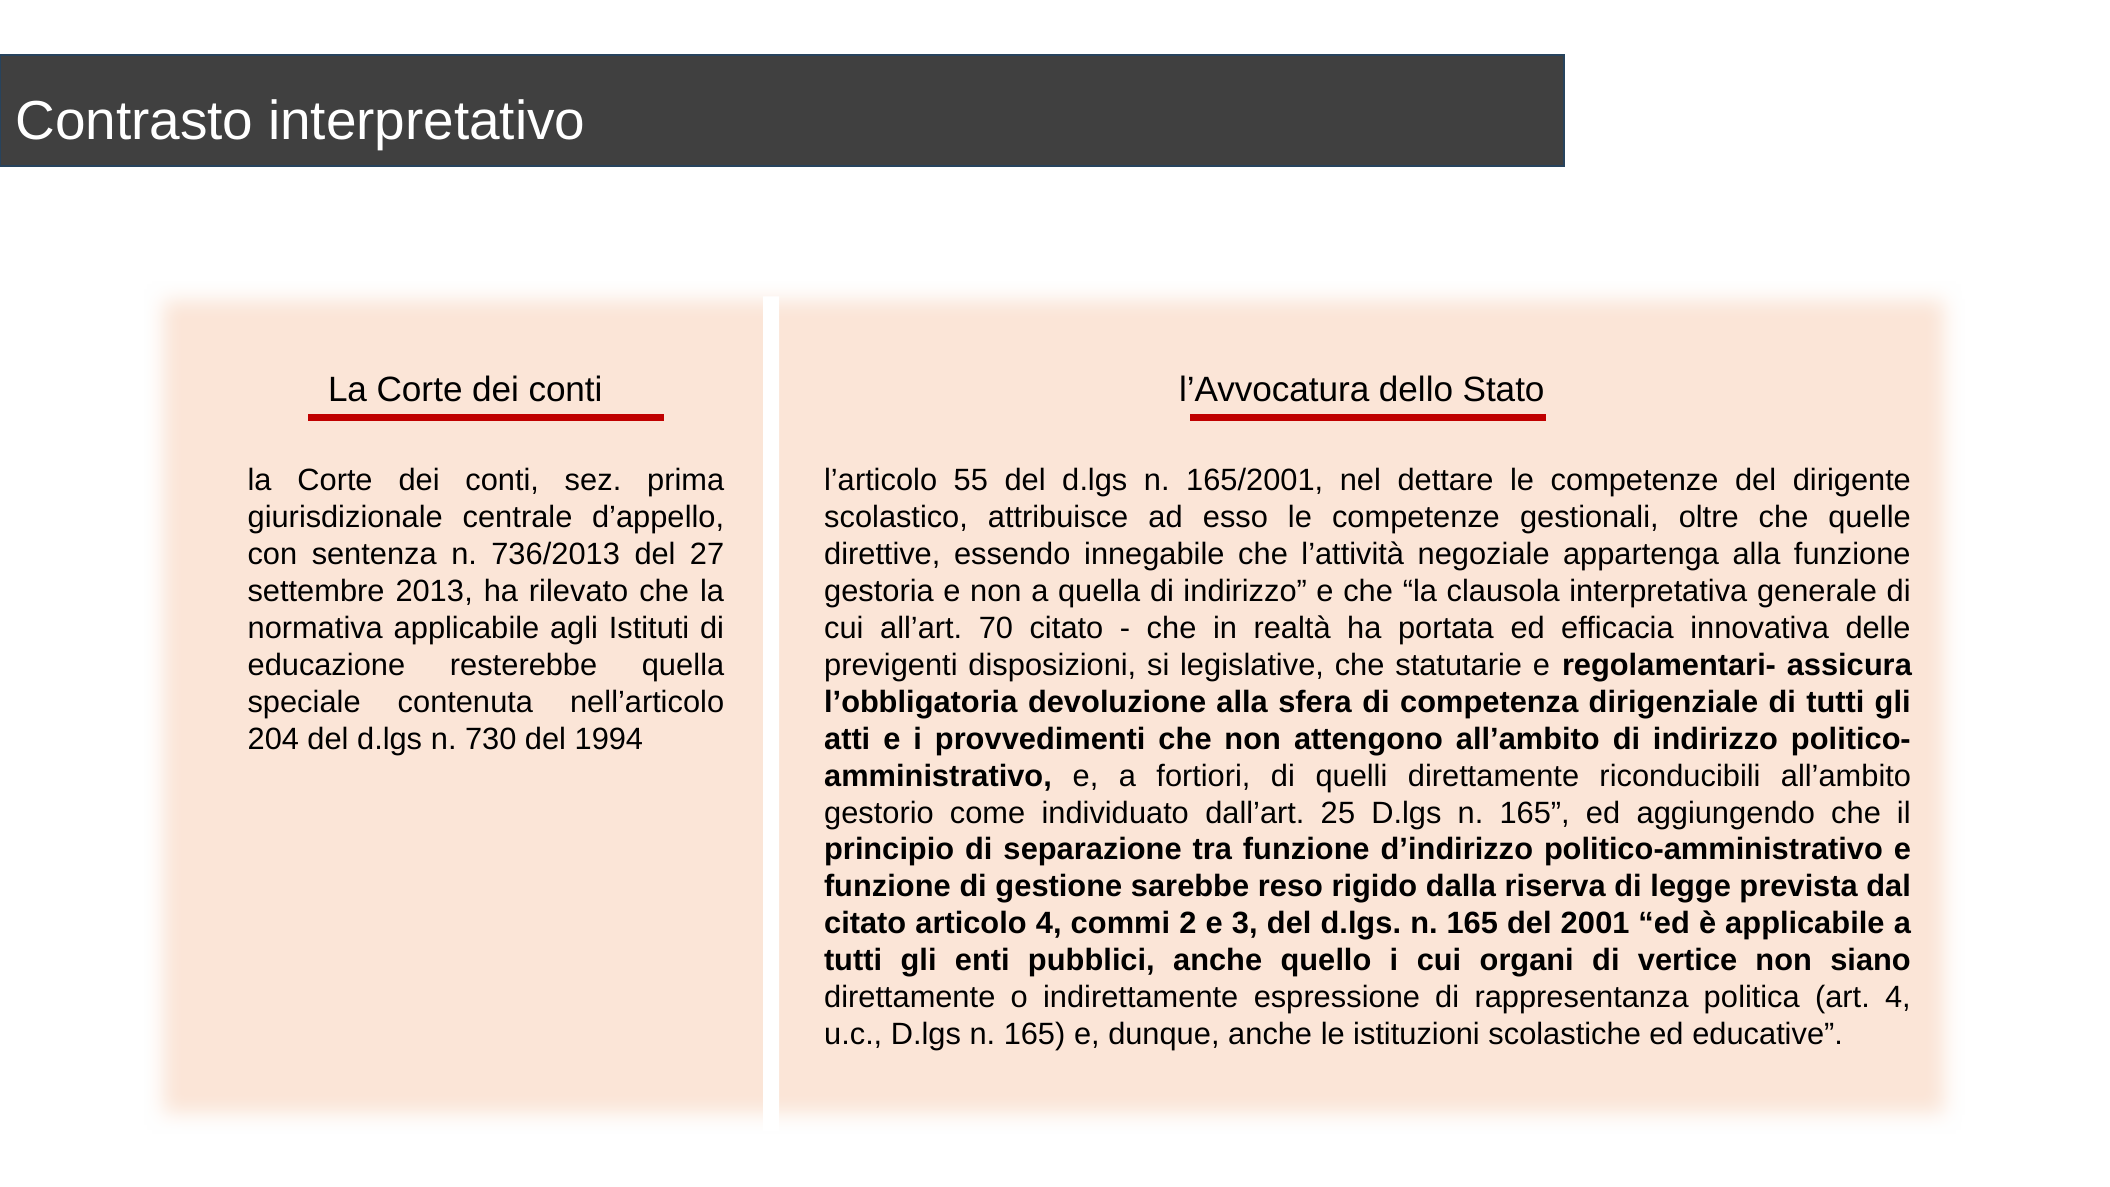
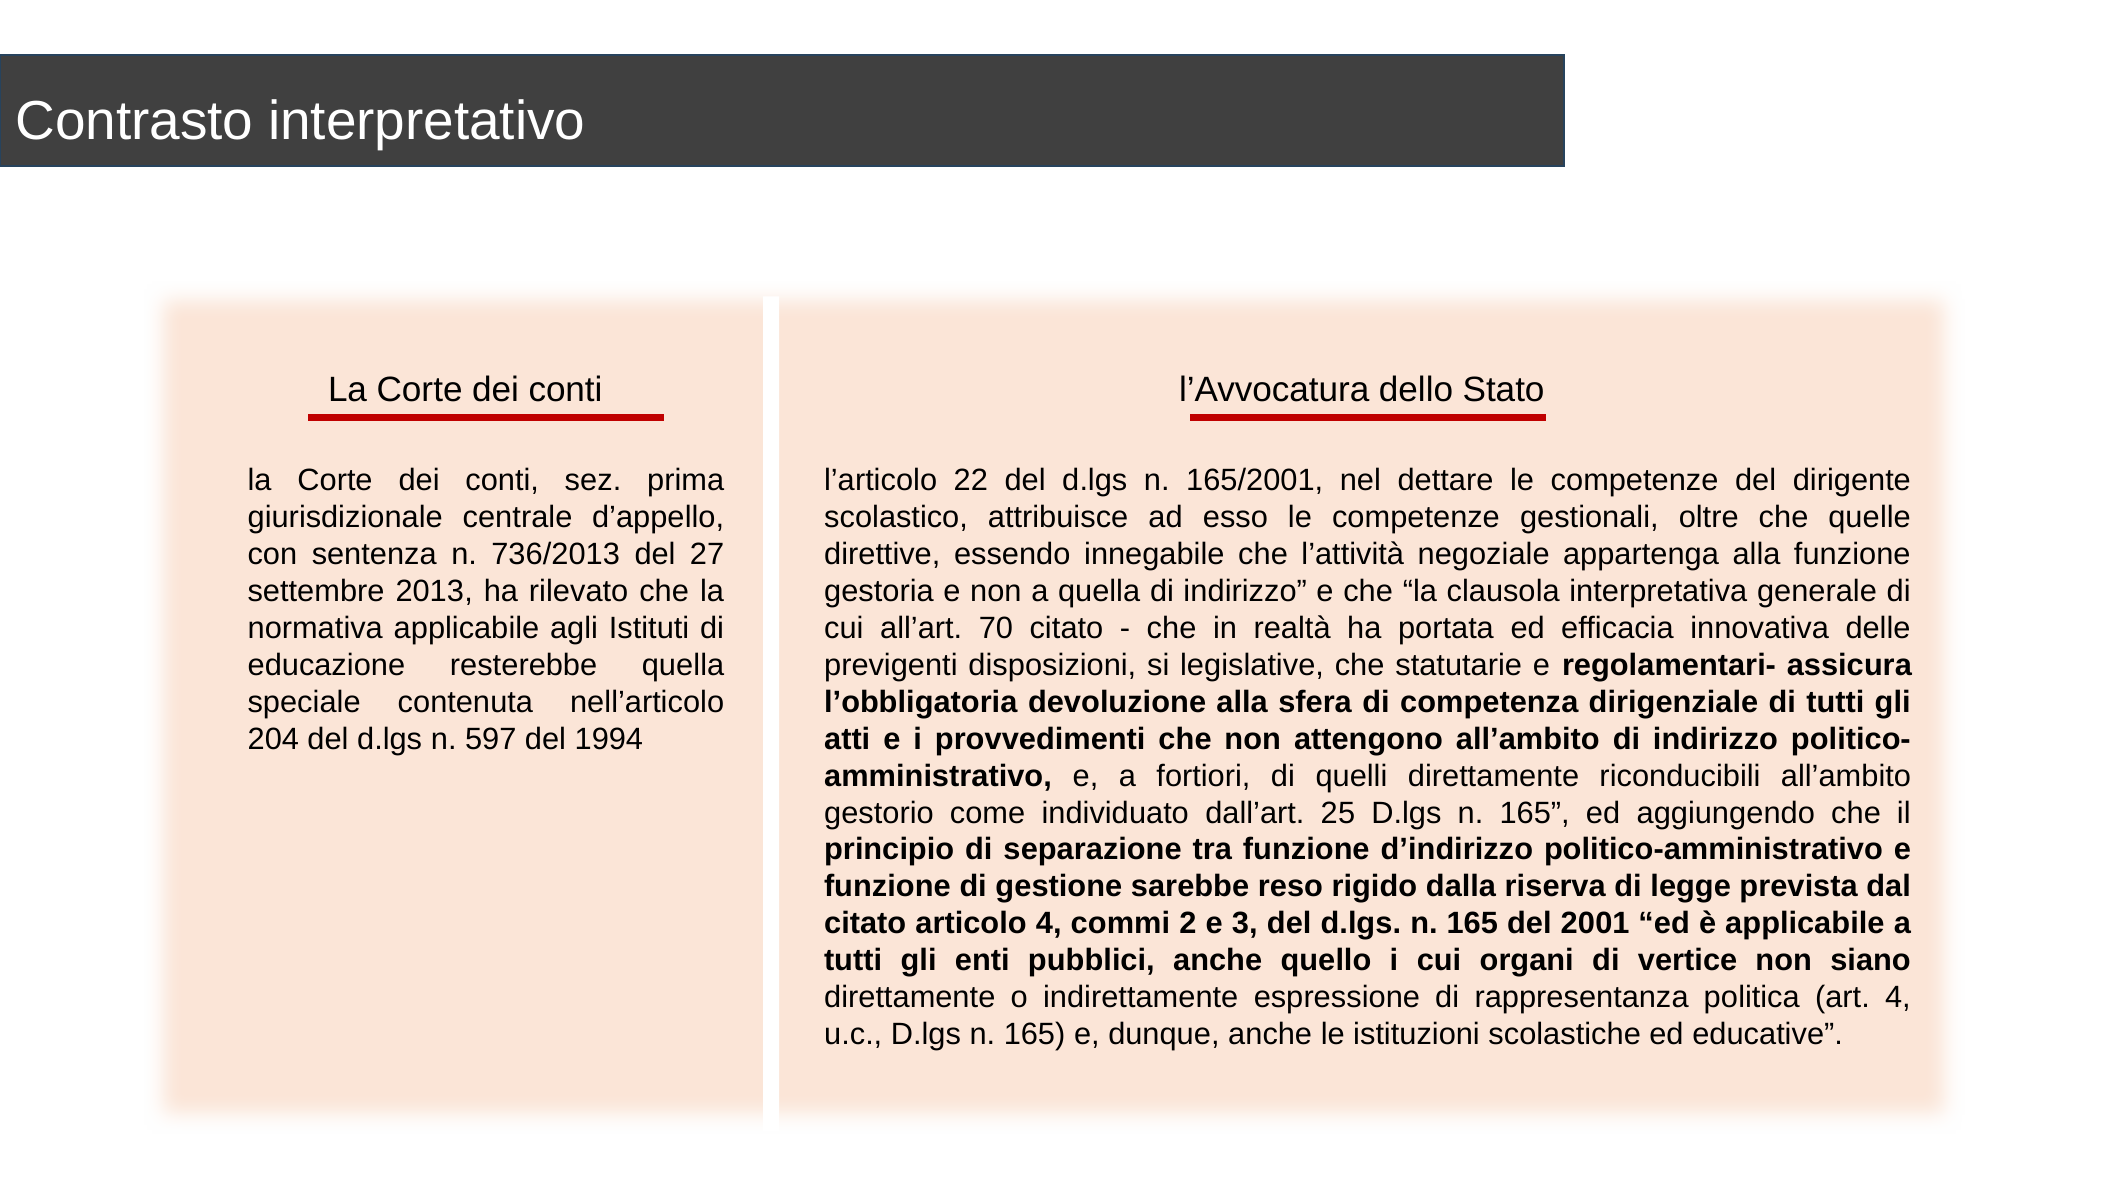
55: 55 -> 22
730: 730 -> 597
